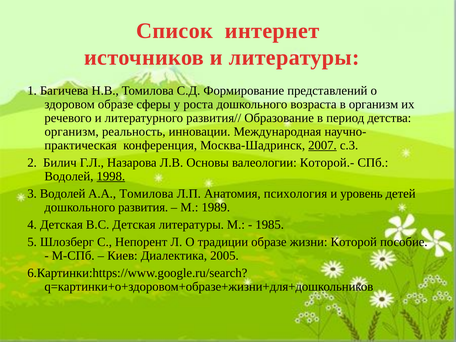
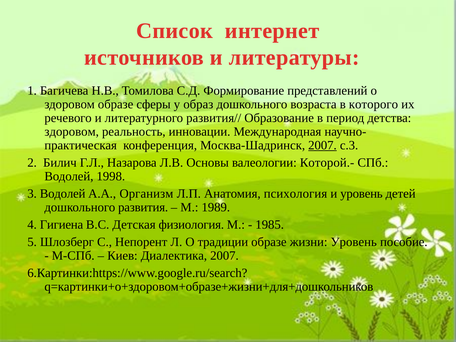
роста: роста -> образ
в организм: организм -> которого
организм at (72, 132): организм -> здоровом
1998 underline: present -> none
А.А Томилова: Томилова -> Организм
4 Детская: Детская -> Гигиена
Детская литературы: литературы -> физиология
жизни Которой: Которой -> Уровень
Диалектика 2005: 2005 -> 2007
